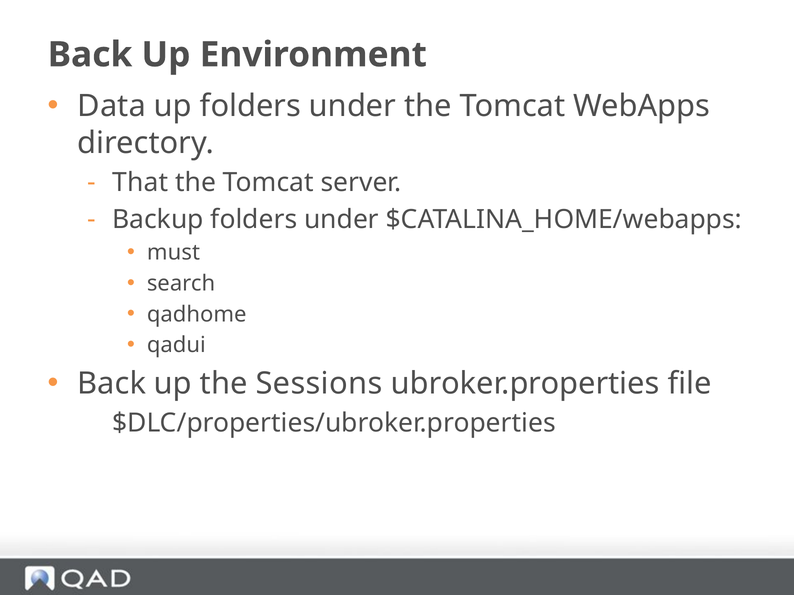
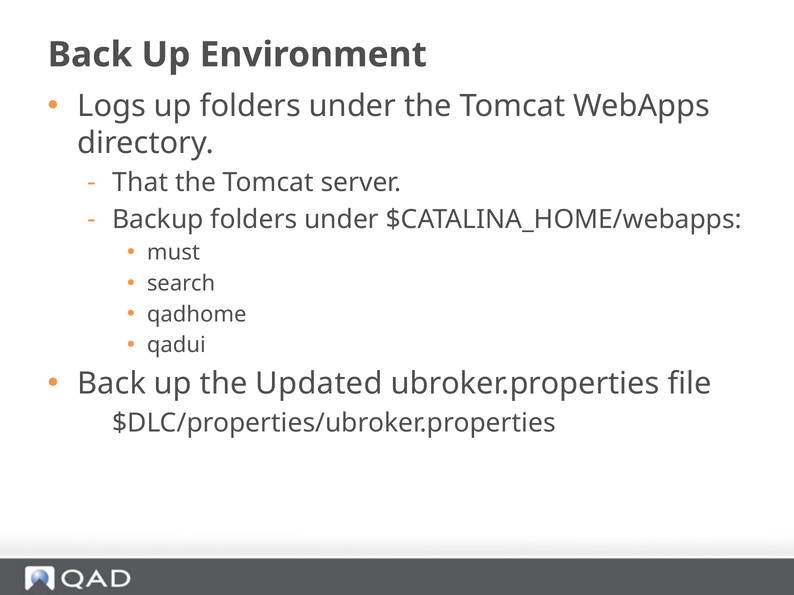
Data: Data -> Logs
Sessions: Sessions -> Updated
